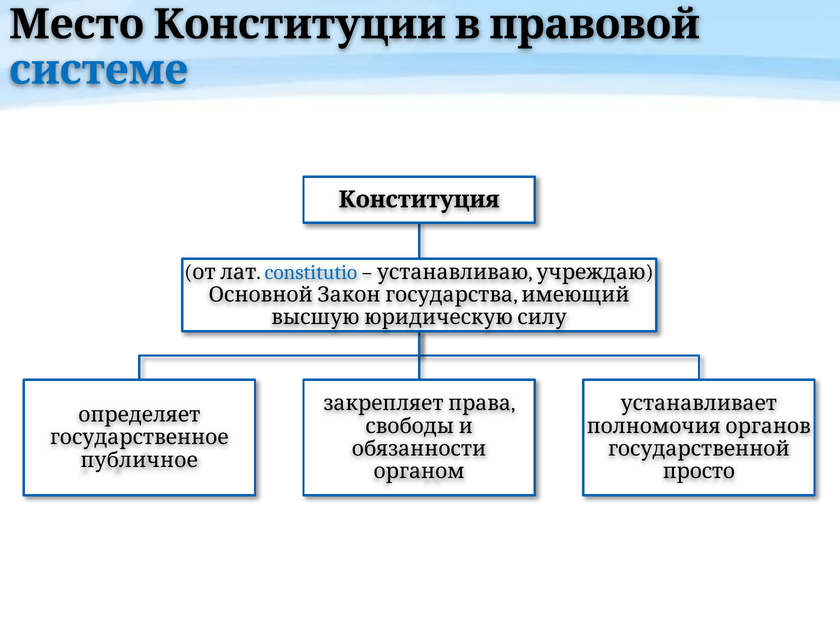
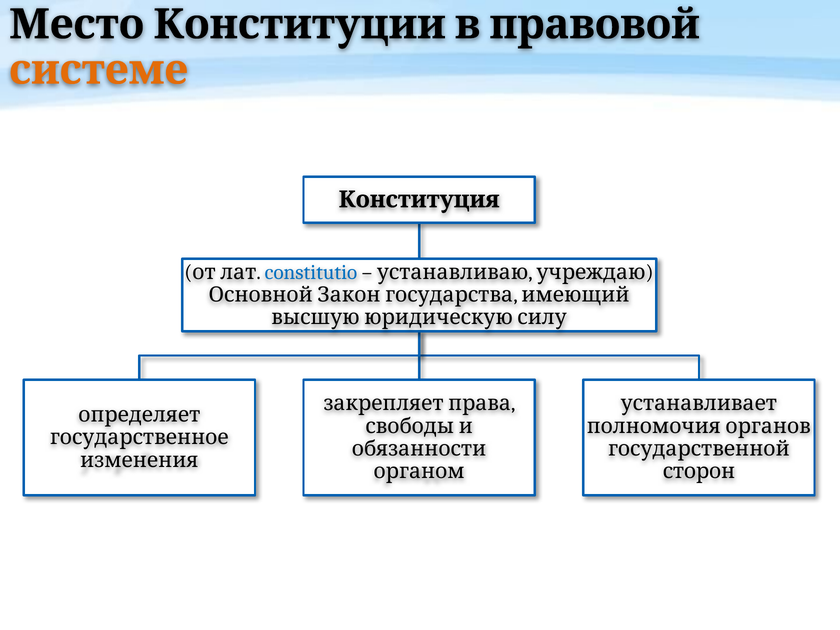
системе colour: blue -> orange
публичное: публичное -> изменения
просто: просто -> сторон
